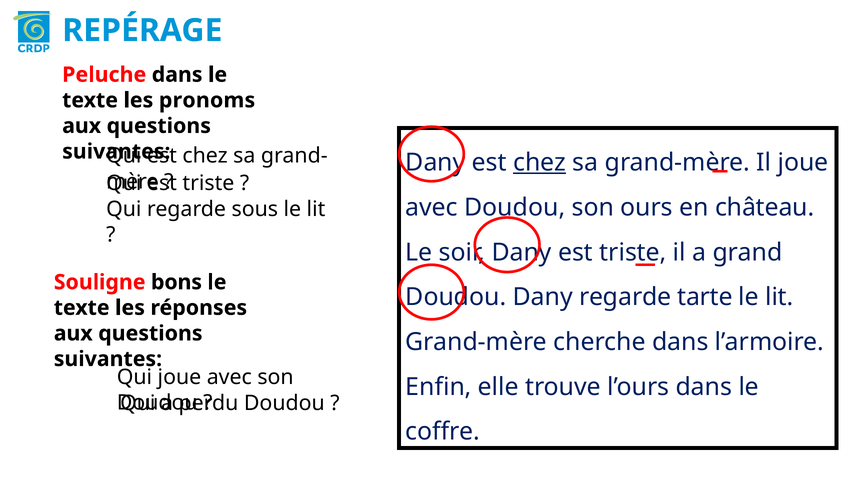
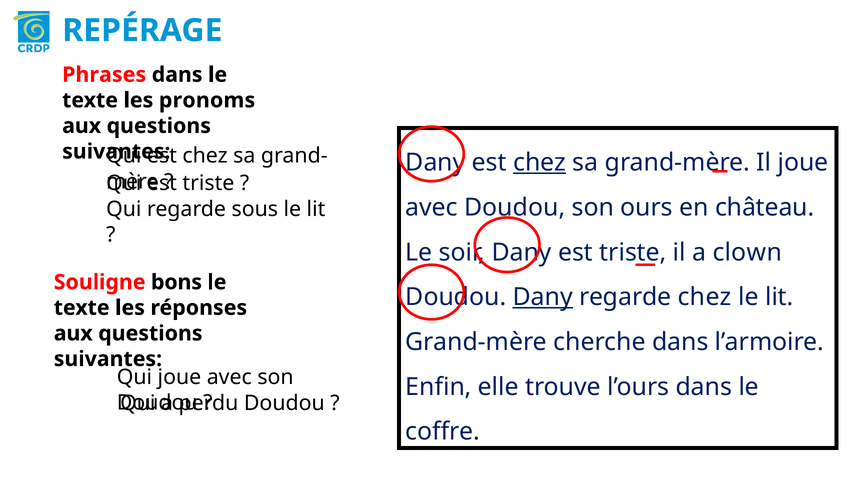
Peluche: Peluche -> Phrases
grand: grand -> clown
Dany at (543, 297) underline: none -> present
regarde tarte: tarte -> chez
